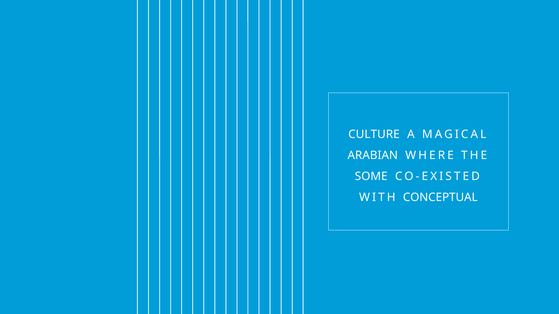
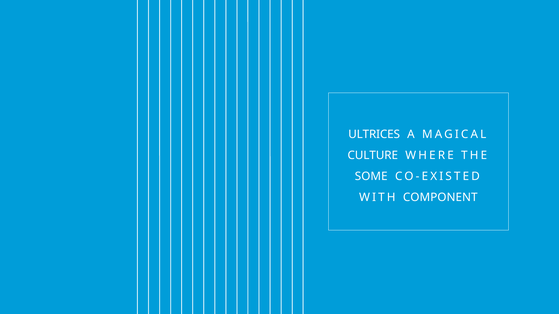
CULTURE: CULTURE -> ULTRICES
ARABIAN: ARABIAN -> CULTURE
CONCEPTUAL: CONCEPTUAL -> COMPONENT
